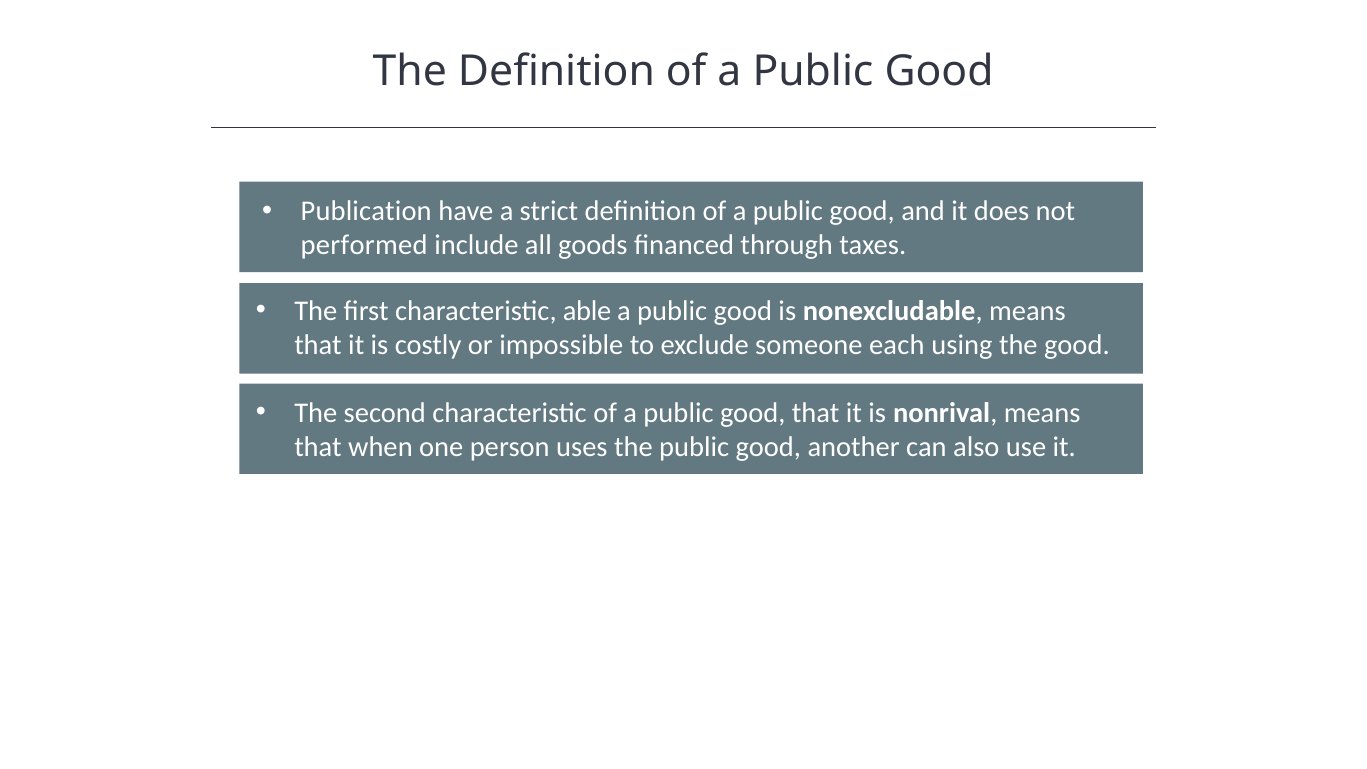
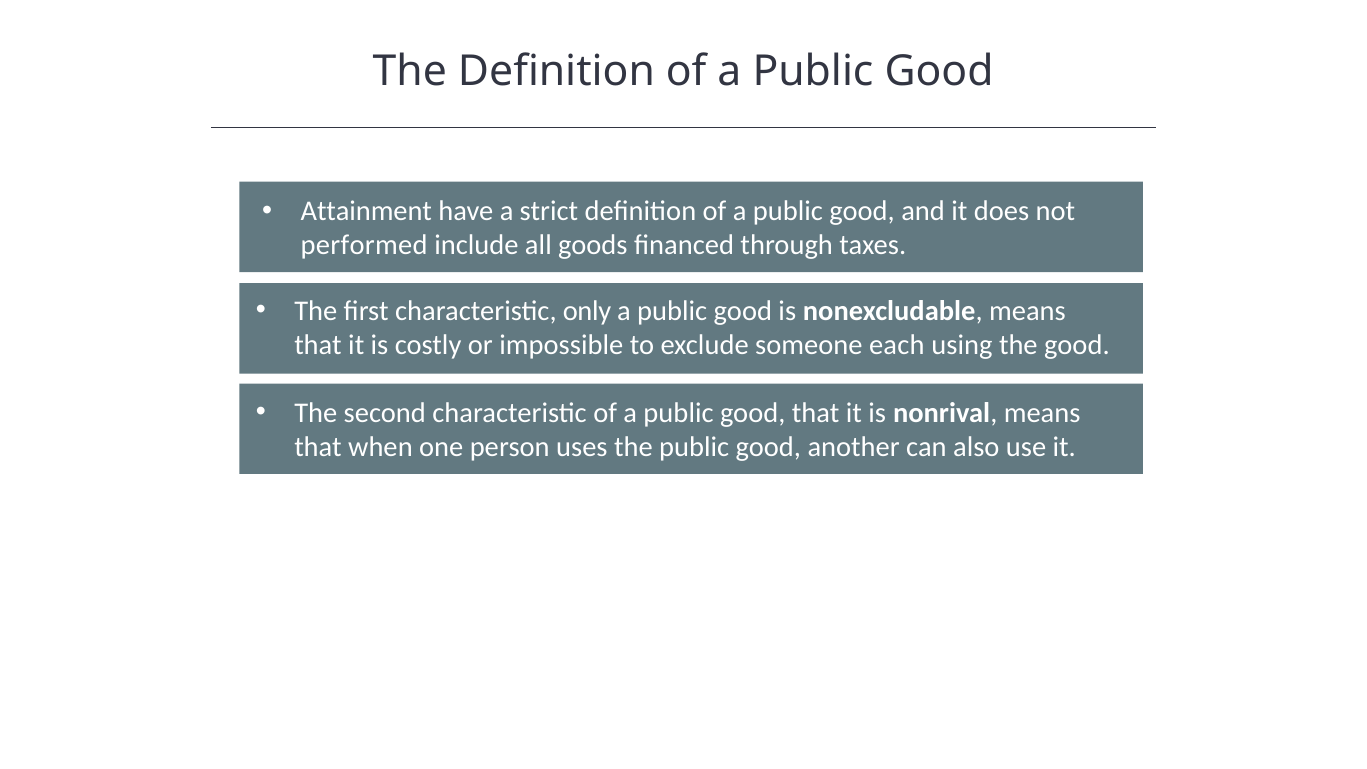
Publication: Publication -> Attainment
able: able -> only
